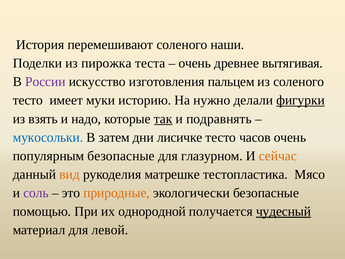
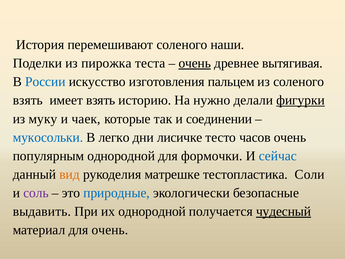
очень at (195, 63) underline: none -> present
России colour: purple -> blue
тесто at (28, 100): тесто -> взять
имеет муки: муки -> взять
взять: взять -> муку
надо: надо -> чаек
так underline: present -> none
подравнять: подравнять -> соединении
затем: затем -> легко
популярным безопасные: безопасные -> однородной
глазурном: глазурном -> формочки
сейчас colour: orange -> blue
Мясо: Мясо -> Соли
природные colour: orange -> blue
помощью: помощью -> выдавить
для левой: левой -> очень
